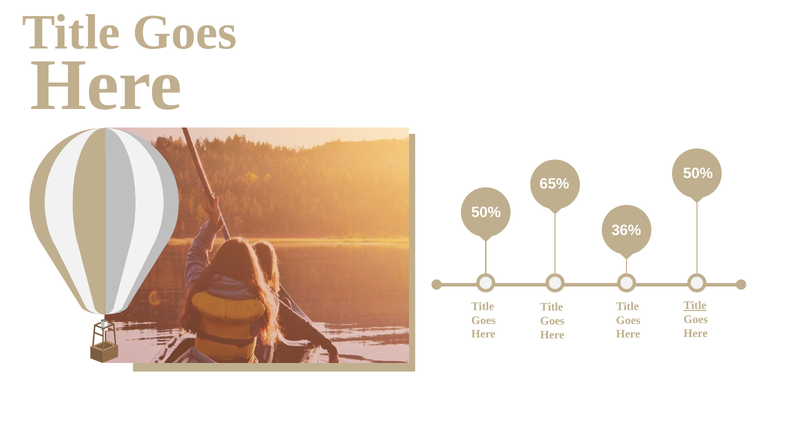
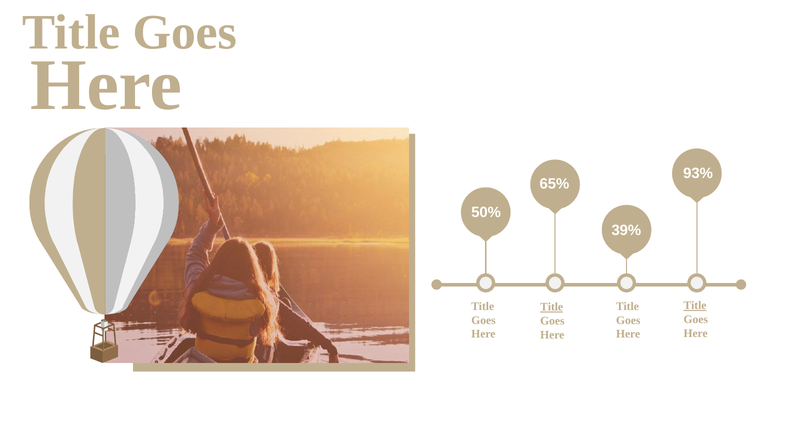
50% at (698, 173): 50% -> 93%
36%: 36% -> 39%
Title at (552, 307) underline: none -> present
